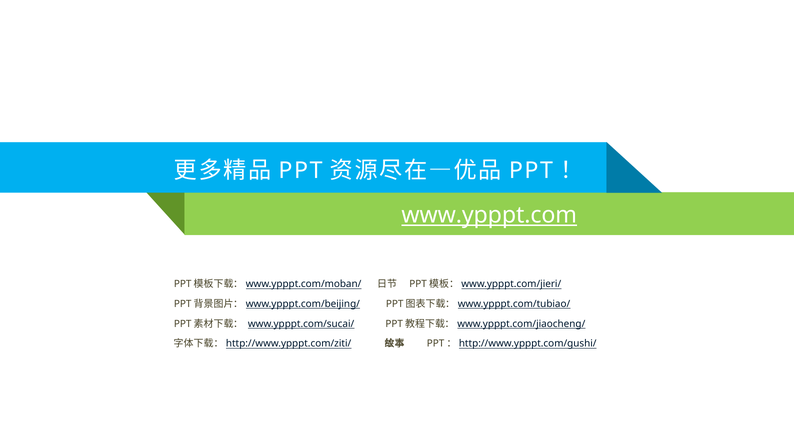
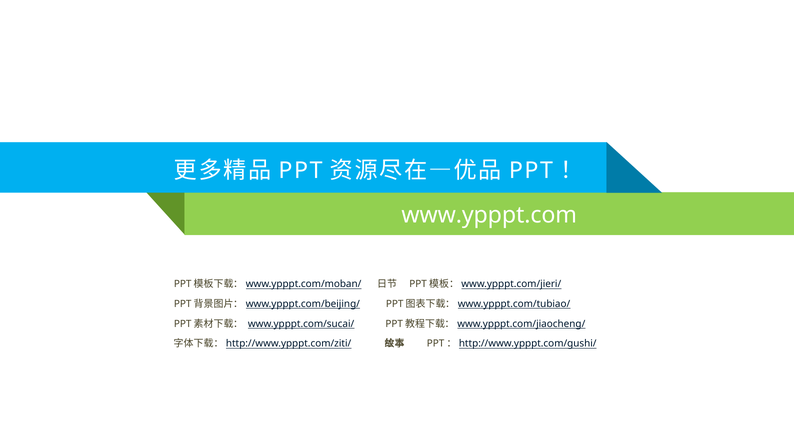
www.ypppt.com underline: present -> none
